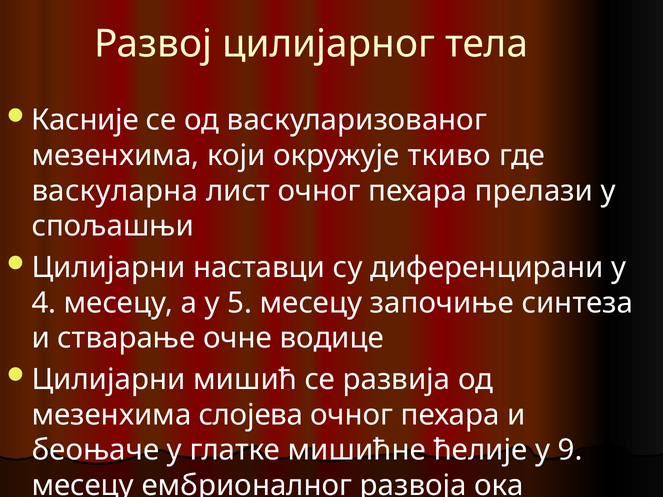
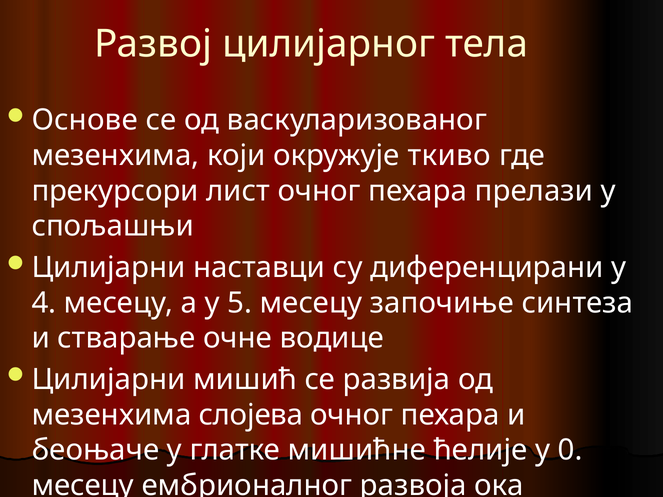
Касније: Касније -> Основе
васкуларна: васкуларна -> прекурсори
9: 9 -> 0
